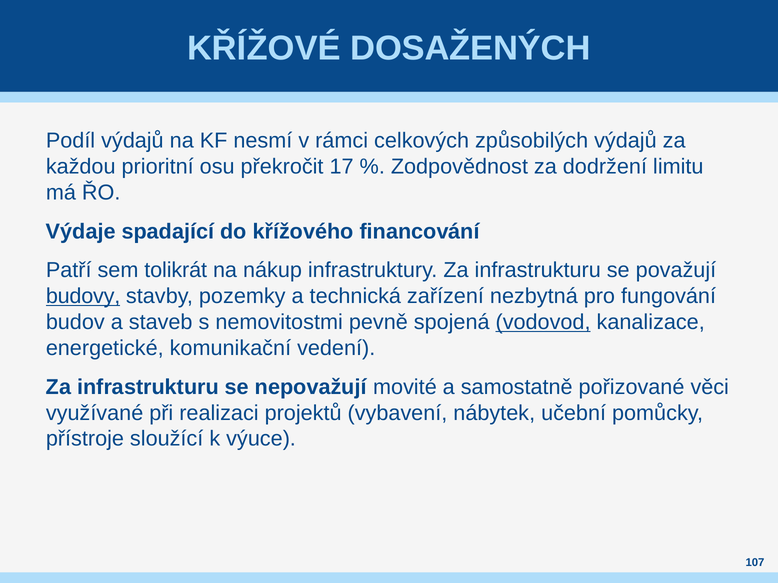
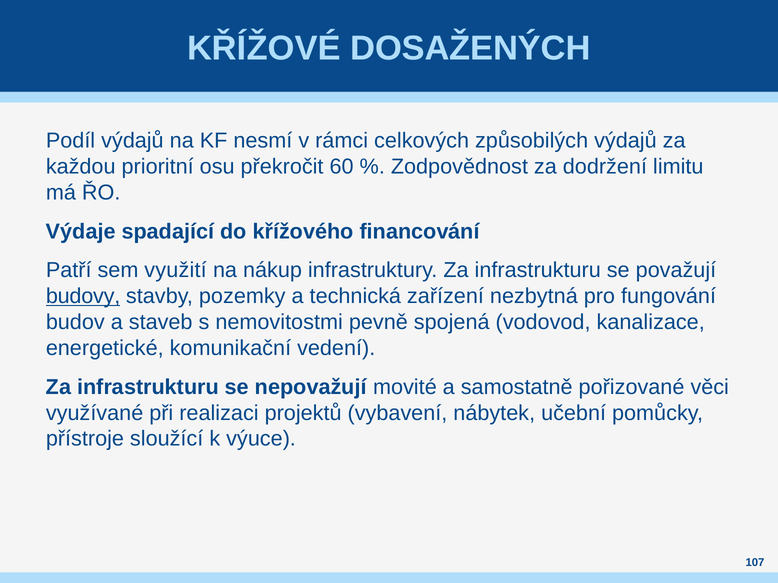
17: 17 -> 60
tolikrát: tolikrát -> využití
vodovod underline: present -> none
